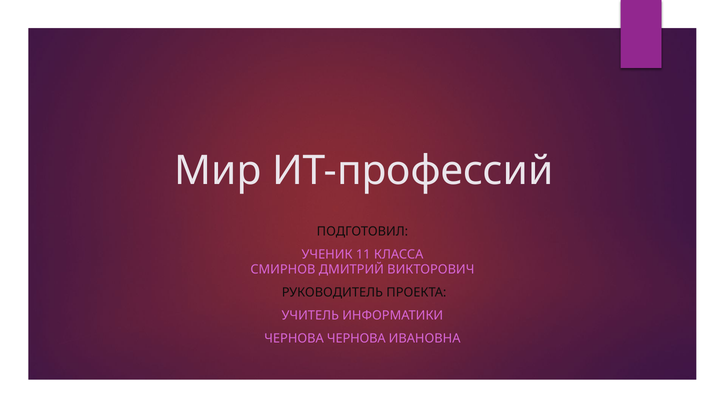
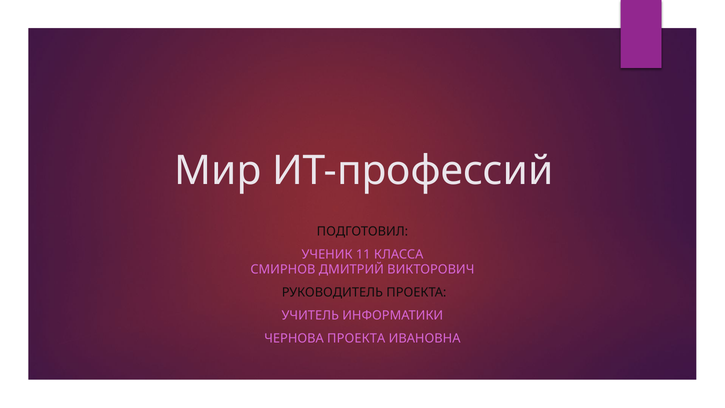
ЧЕРНОВА ЧЕРНОВА: ЧЕРНОВА -> ПРОЕКТА
